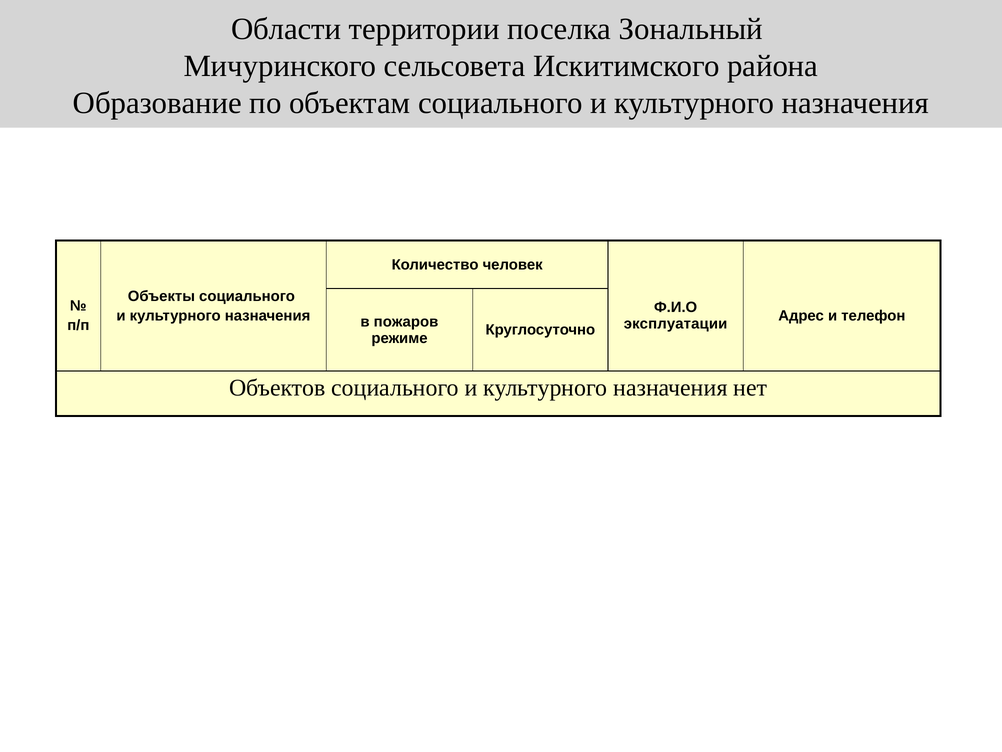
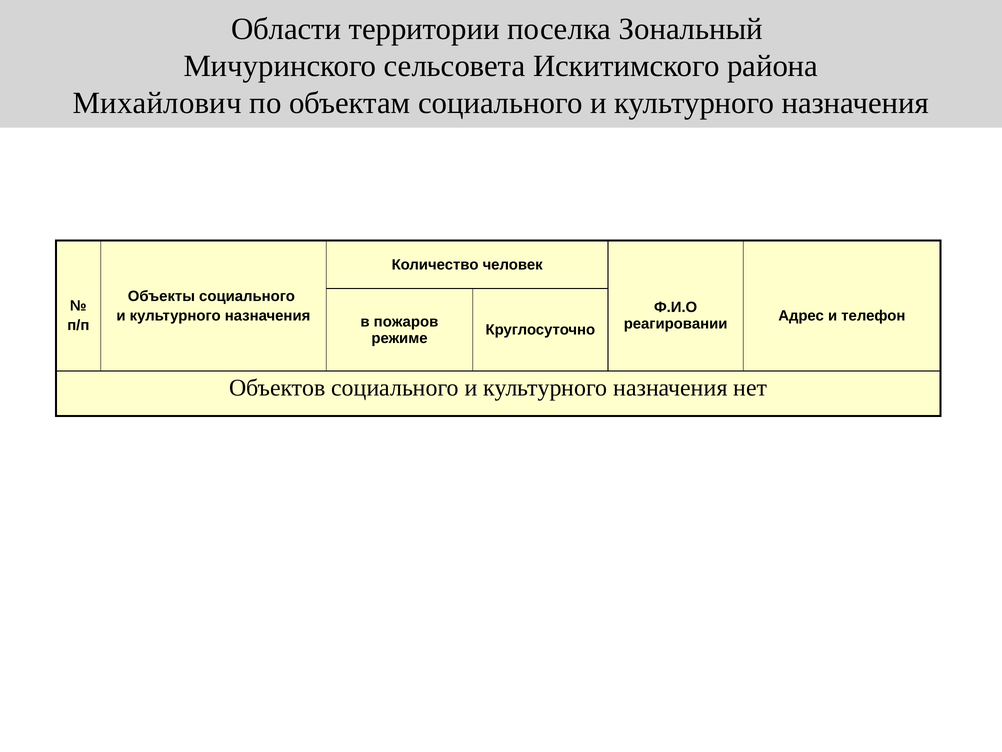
Образование: Образование -> Михайлович
эксплуатации: эксплуатации -> реагировании
